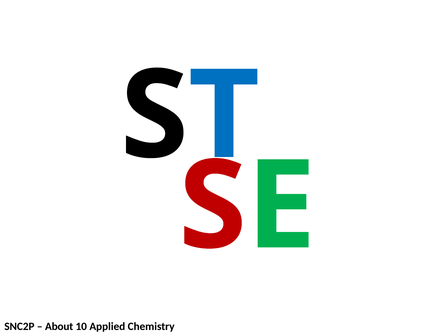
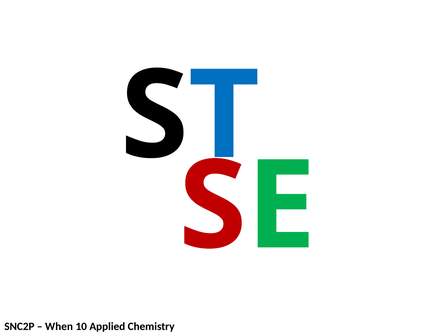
About: About -> When
